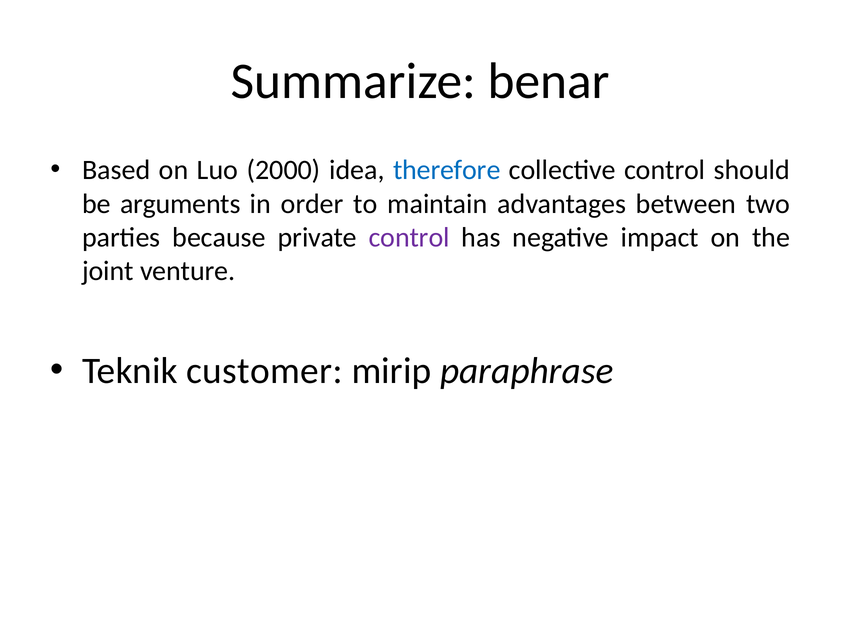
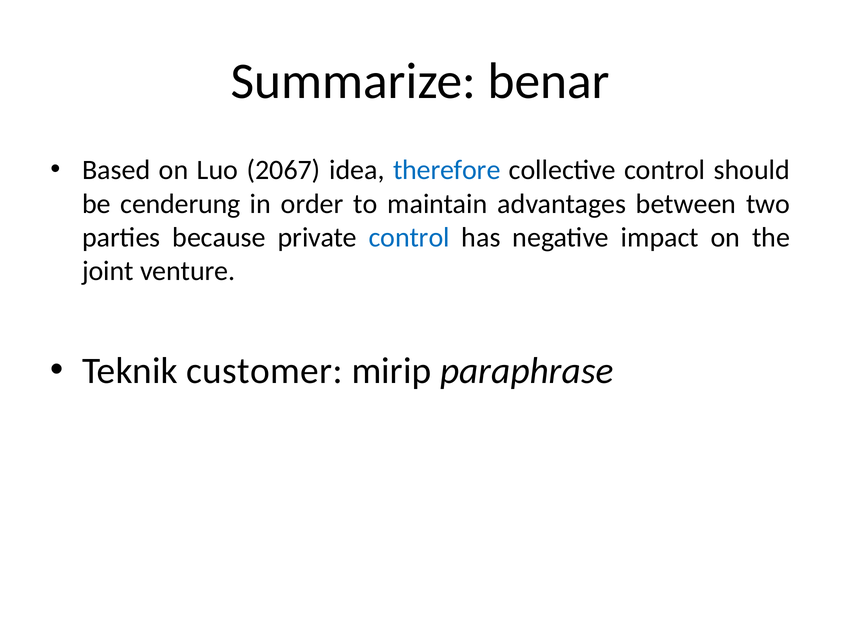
2000: 2000 -> 2067
arguments: arguments -> cenderung
control at (409, 237) colour: purple -> blue
